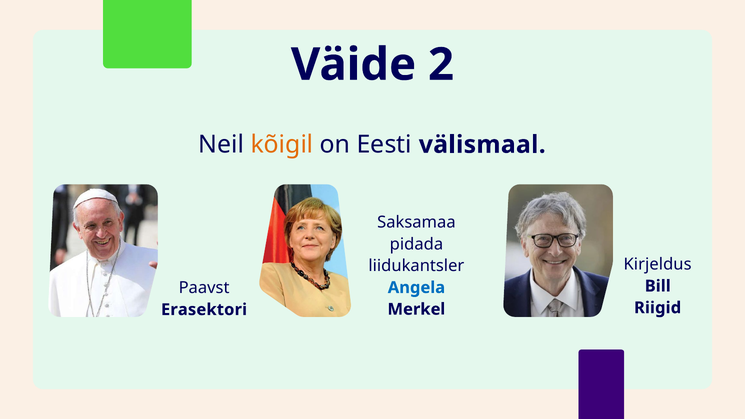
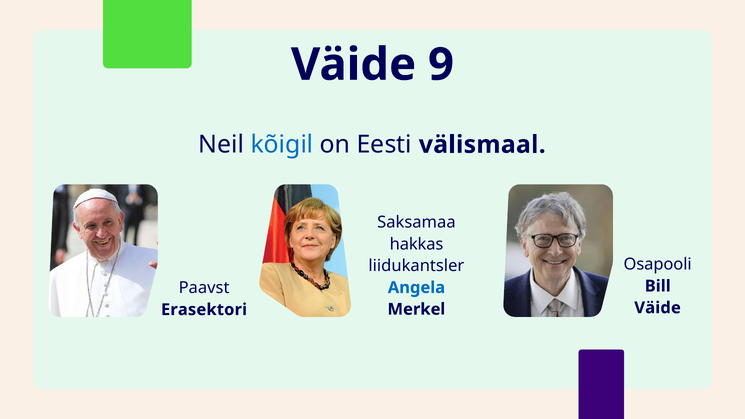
2: 2 -> 9
kõigil colour: orange -> blue
pidada: pidada -> hakkas
Kirjeldus: Kirjeldus -> Osapooli
Riigid at (658, 308): Riigid -> Väide
